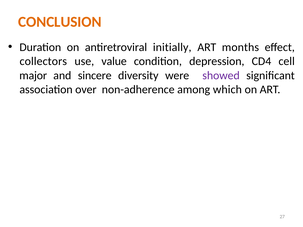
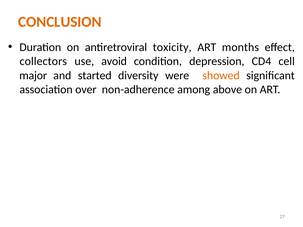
initially: initially -> toxicity
value: value -> avoid
sincere: sincere -> started
showed colour: purple -> orange
which: which -> above
